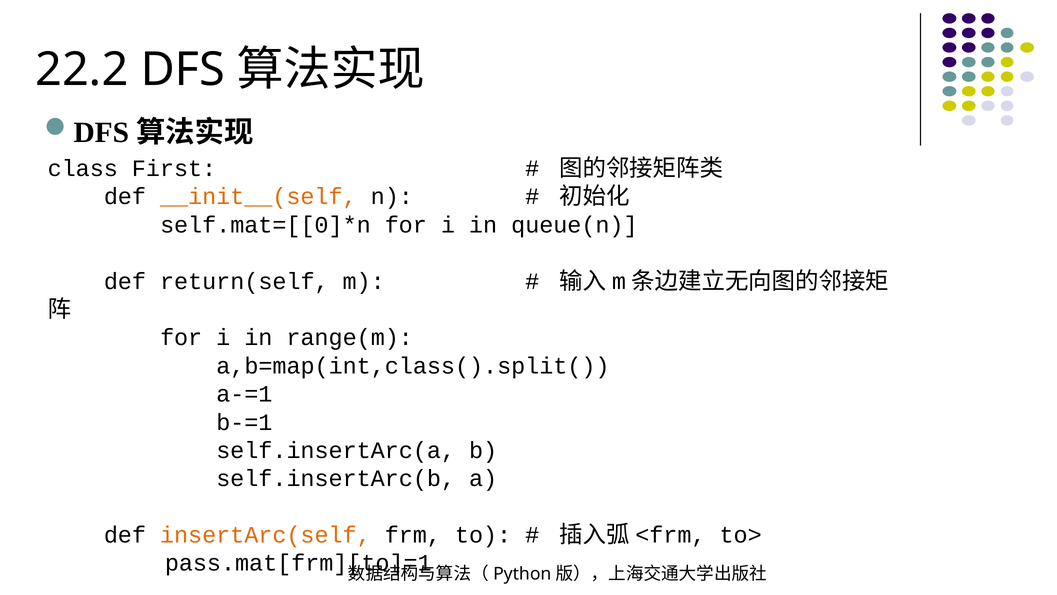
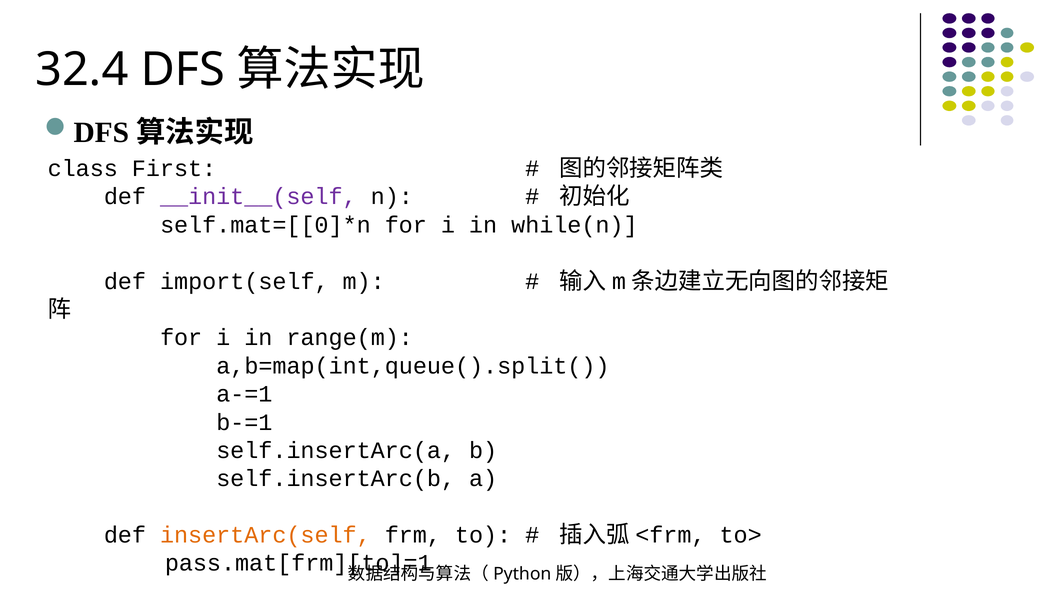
22.2: 22.2 -> 32.4
__init__(self colour: orange -> purple
queue(n: queue(n -> while(n
return(self: return(self -> import(self
a,b=map(int,class().split(: a,b=map(int,class().split( -> a,b=map(int,queue().split(
